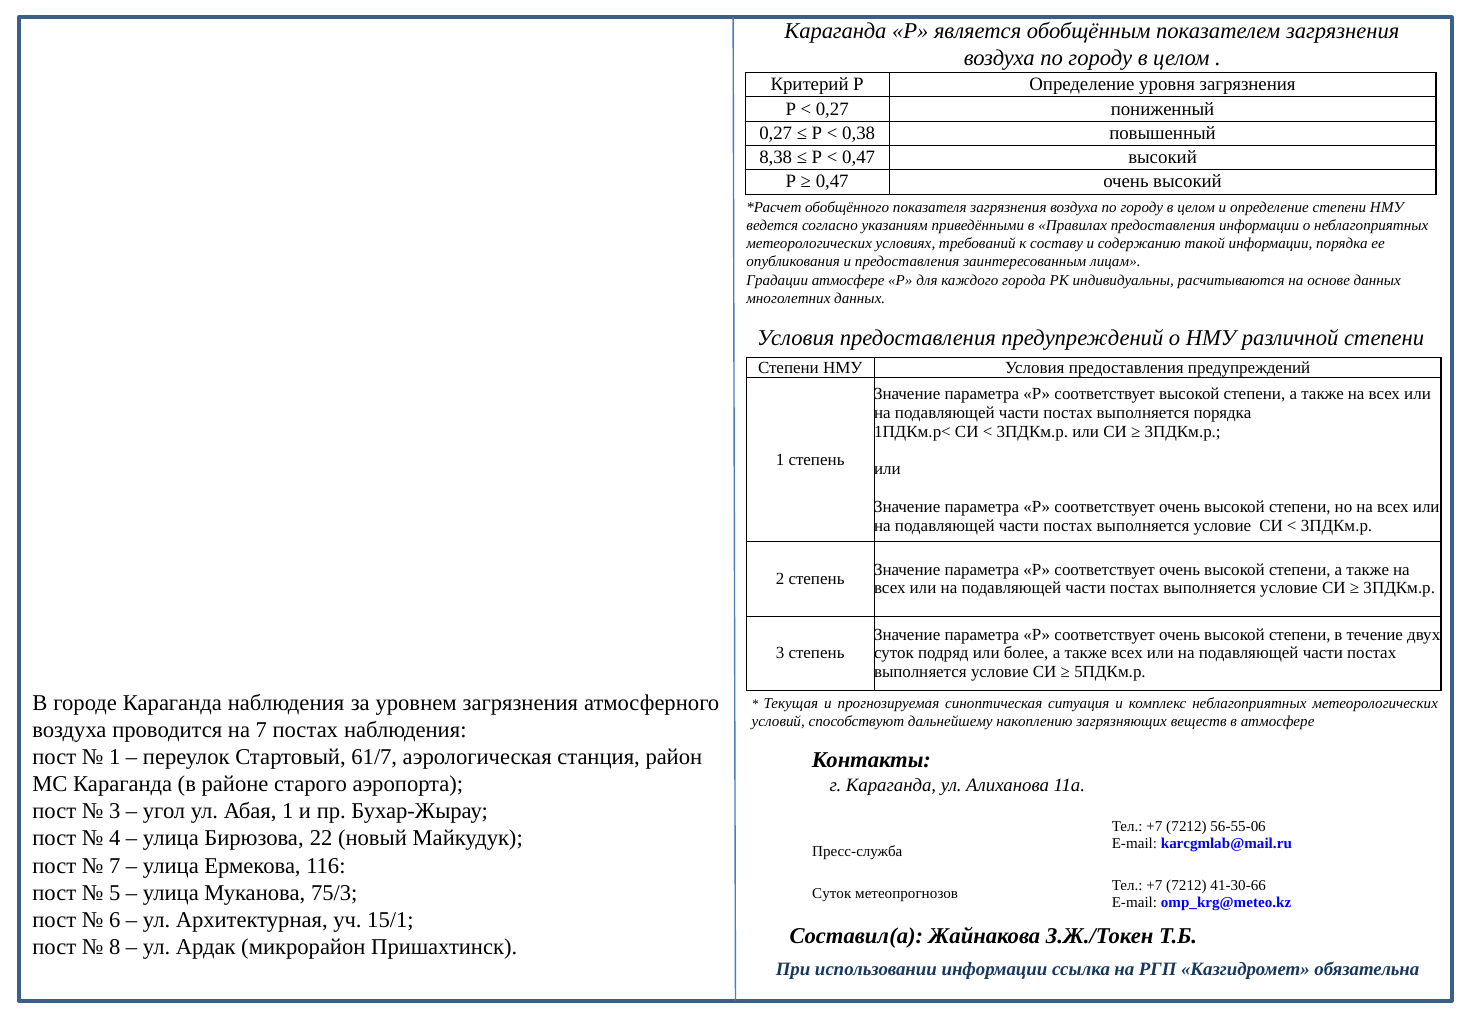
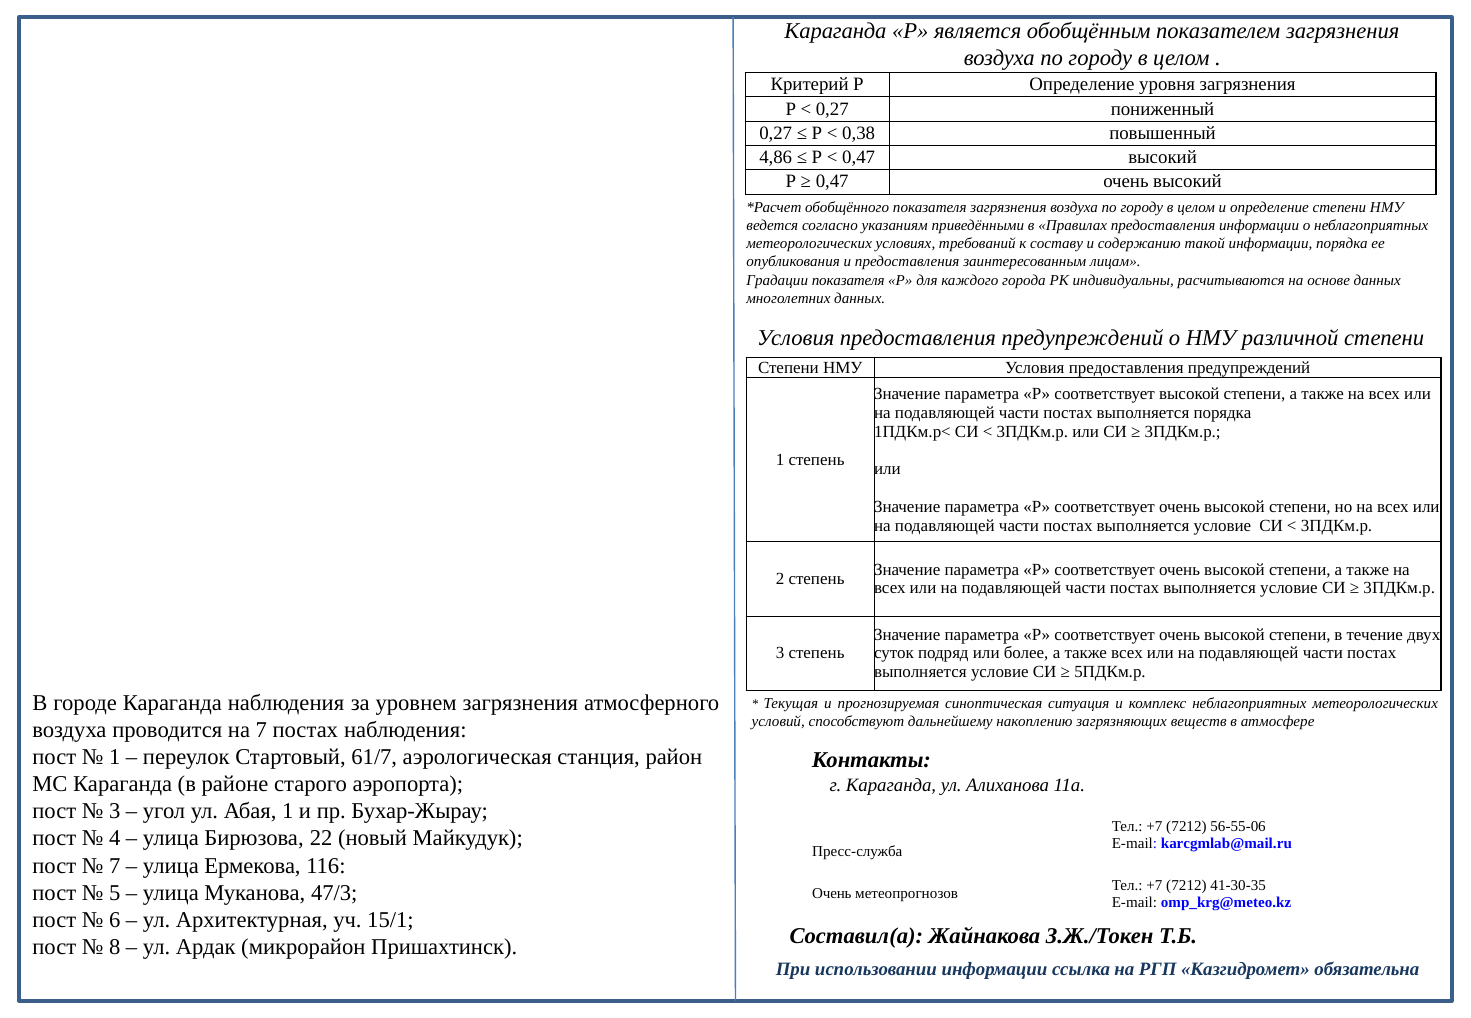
8,38: 8,38 -> 4,86
Градации атмосфере: атмосфере -> показателя
41-30-66: 41-30-66 -> 41-30-35
75/3: 75/3 -> 47/3
Суток at (832, 894): Суток -> Очень
